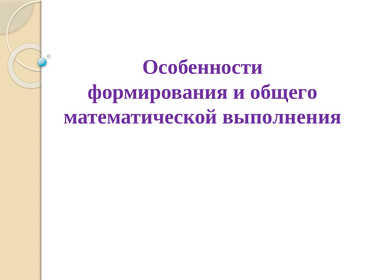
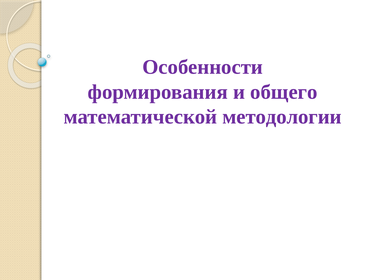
выполнения: выполнения -> методологии
